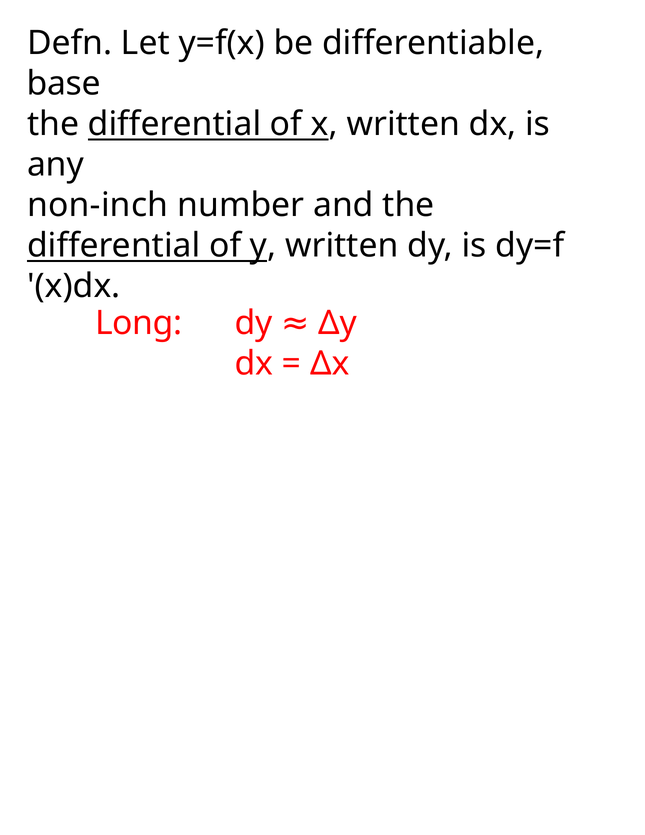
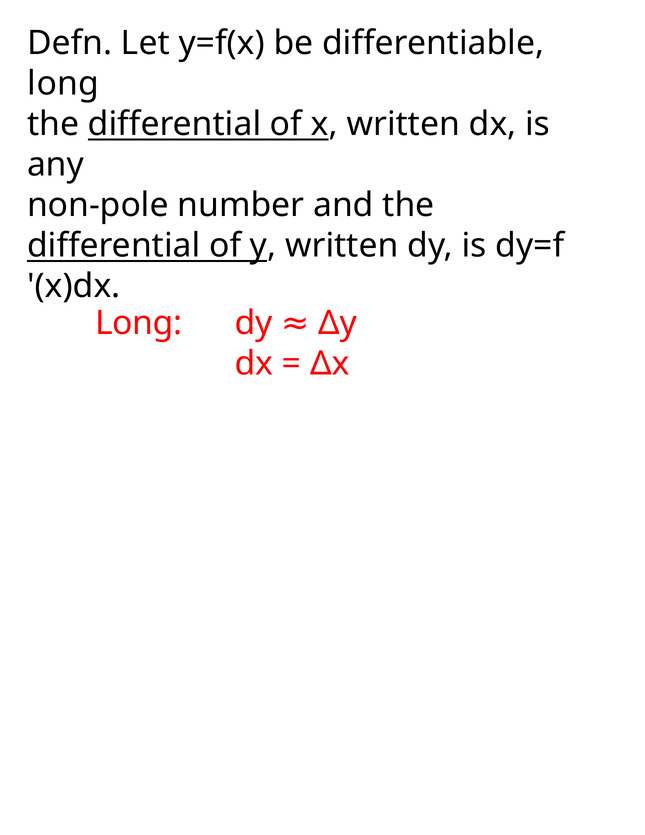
base at (64, 84): base -> long
non-inch: non-inch -> non-pole
